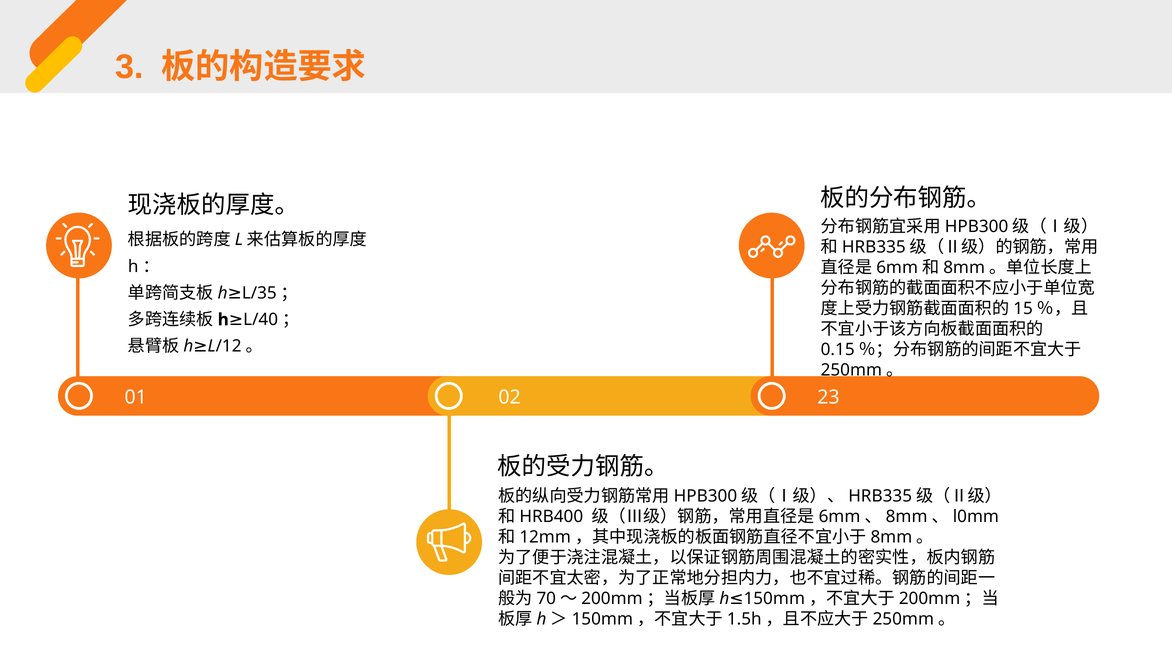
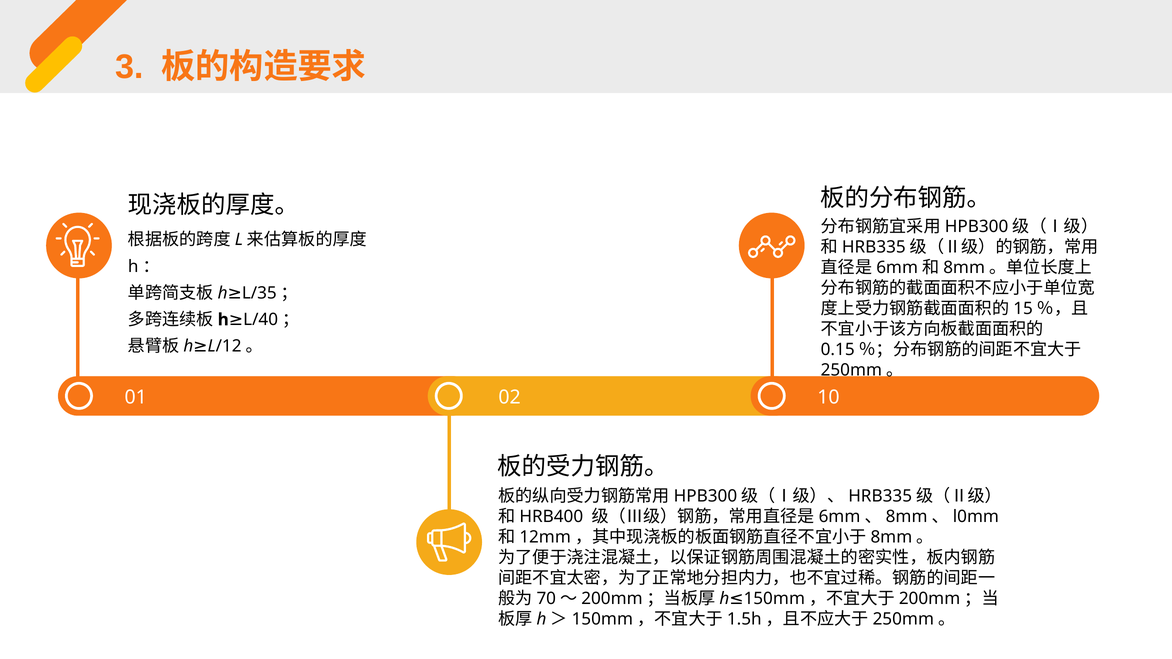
23: 23 -> 10
